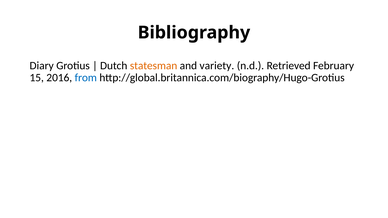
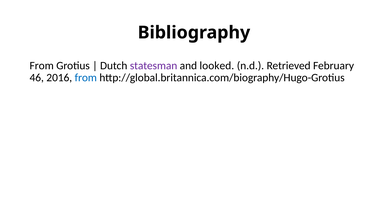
Diary at (42, 66): Diary -> From
statesman colour: orange -> purple
variety: variety -> looked
15: 15 -> 46
